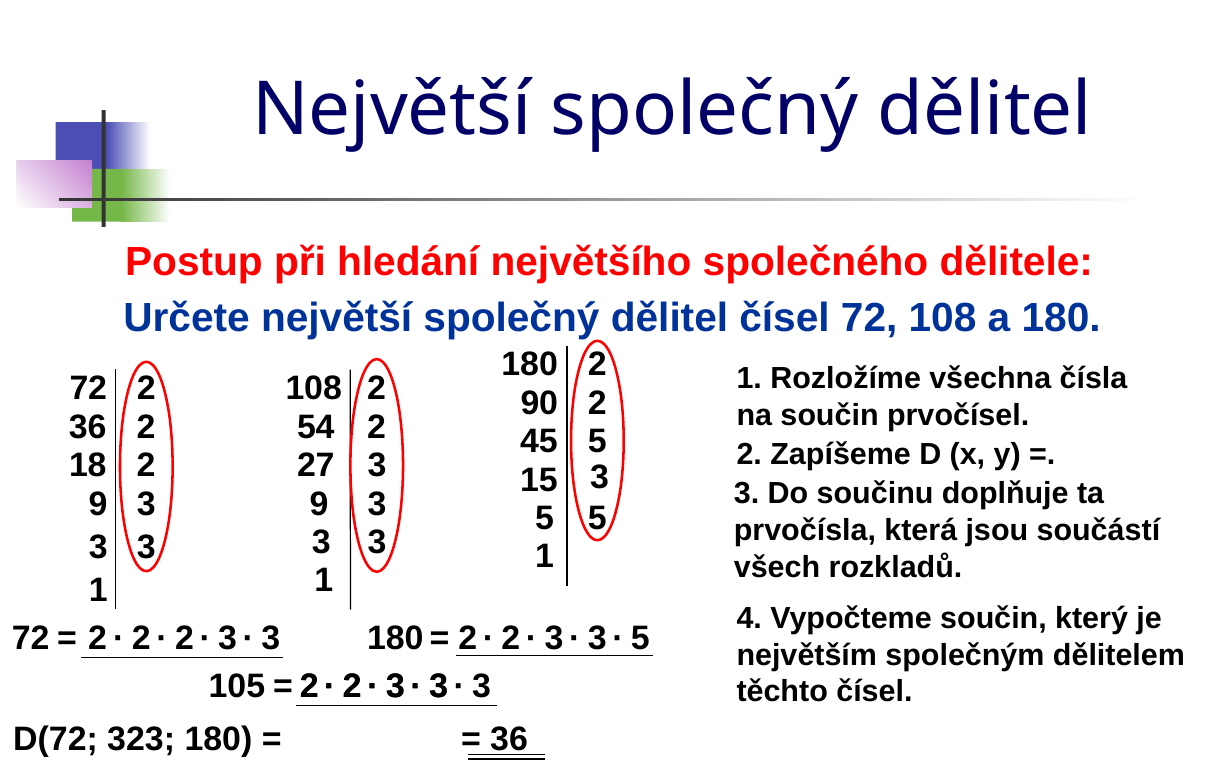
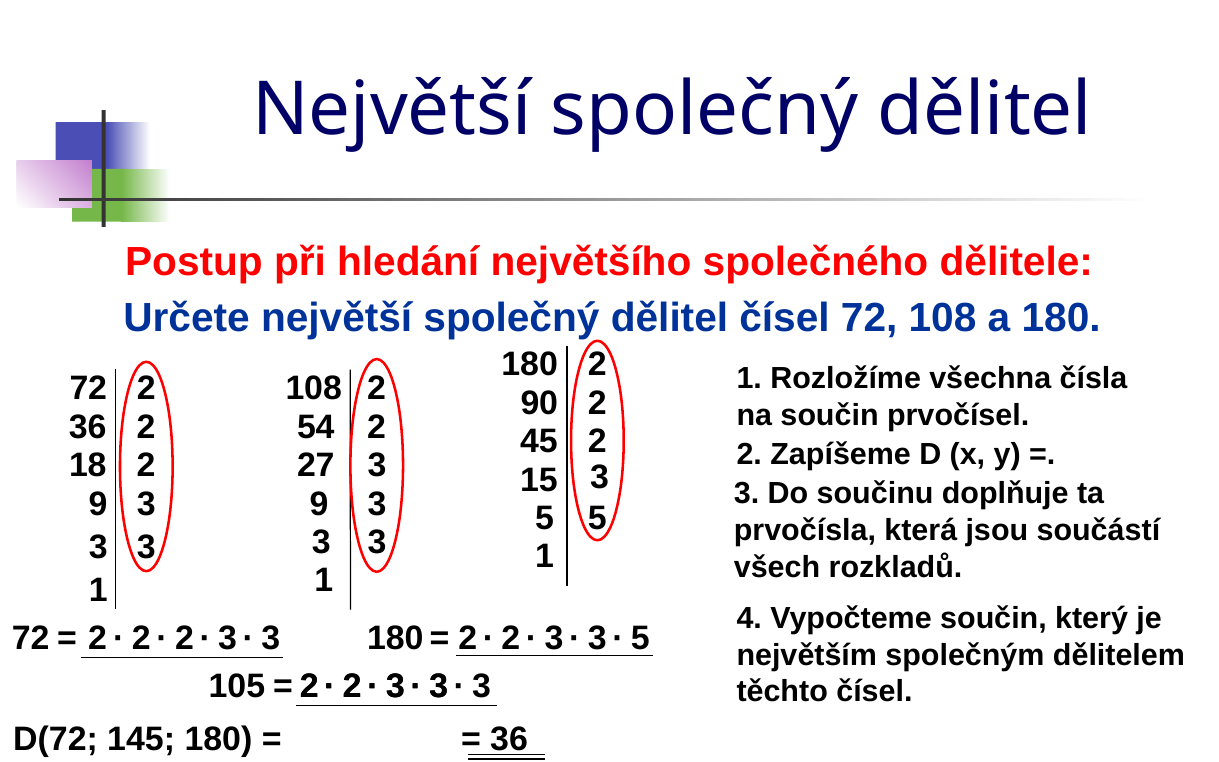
45 5: 5 -> 2
323: 323 -> 145
